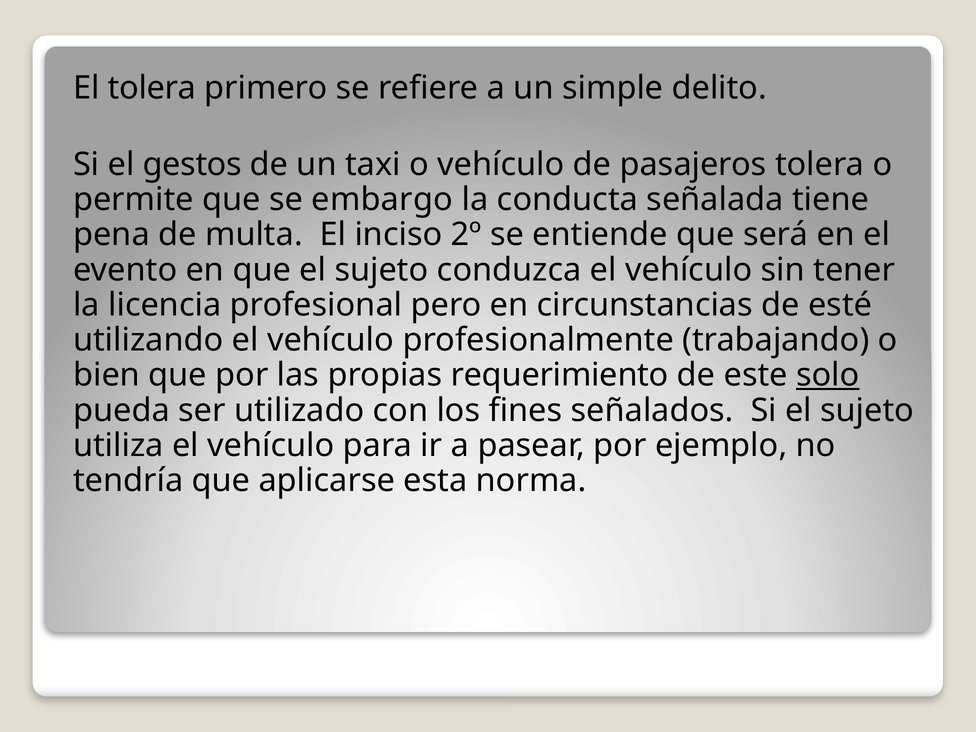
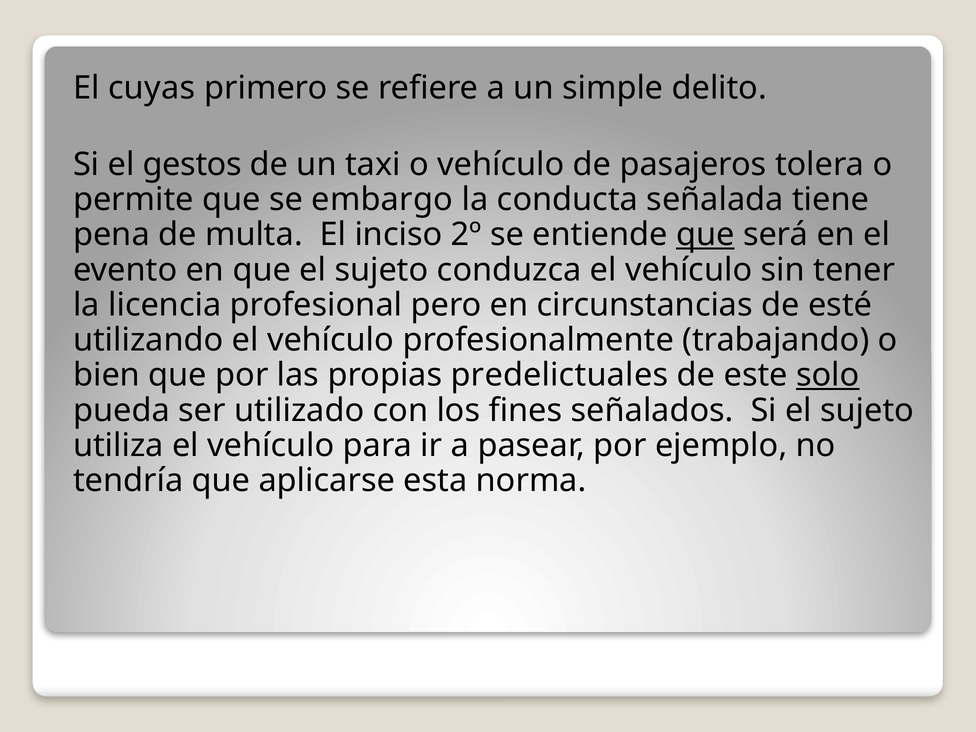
El tolera: tolera -> cuyas
que at (705, 235) underline: none -> present
requerimiento: requerimiento -> predelictuales
